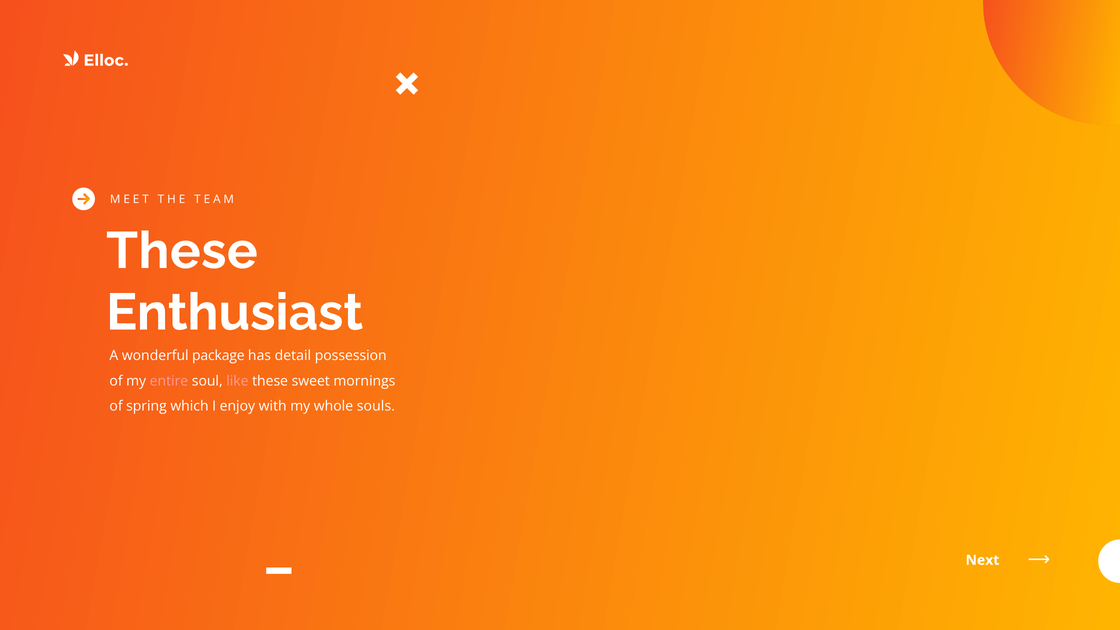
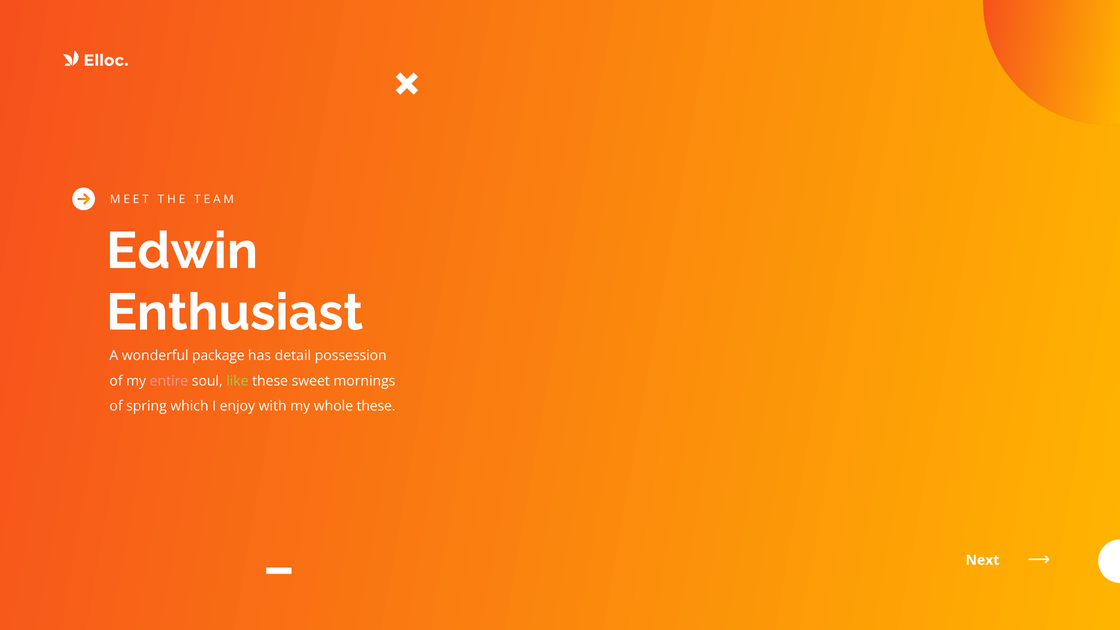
These at (182, 251): These -> Edwin
like colour: pink -> light green
whole souls: souls -> these
